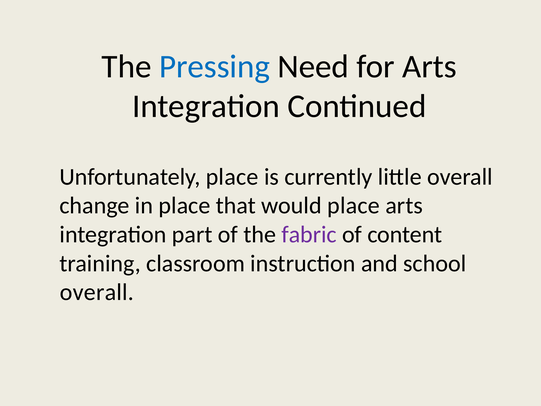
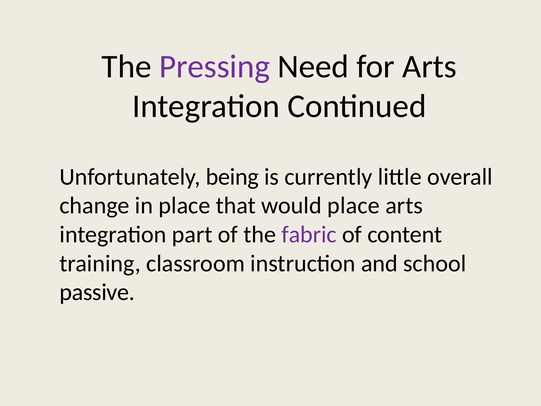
Pressing colour: blue -> purple
Unfortunately place: place -> being
overall at (97, 292): overall -> passive
